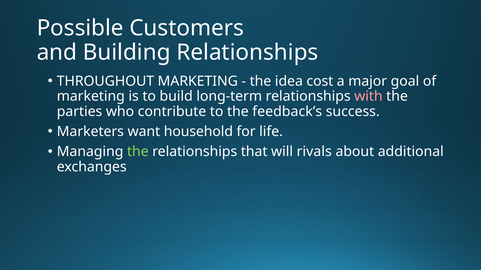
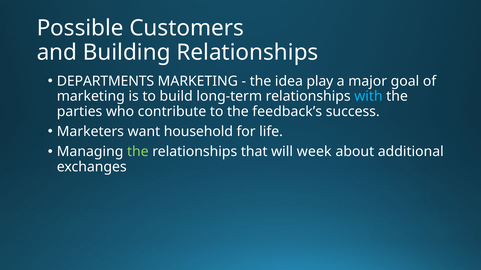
THROUGHOUT: THROUGHOUT -> DEPARTMENTS
cost: cost -> play
with colour: pink -> light blue
rivals: rivals -> week
